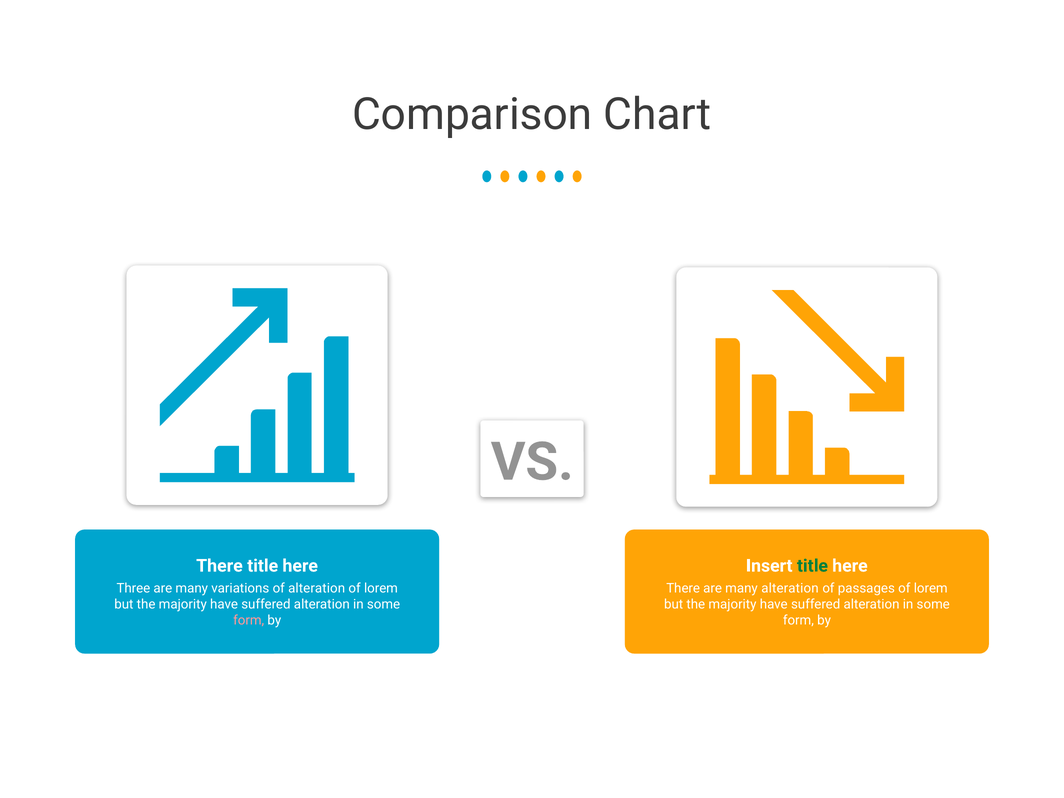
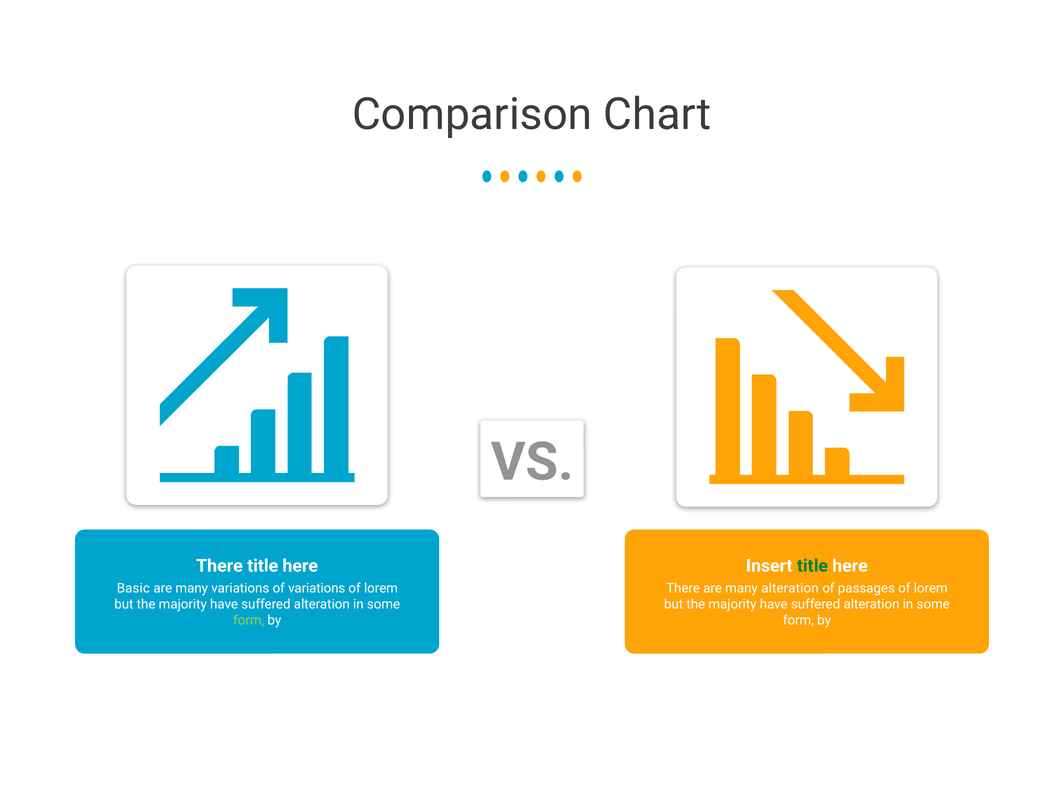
Three: Three -> Basic
of alteration: alteration -> variations
form at (249, 620) colour: pink -> light green
